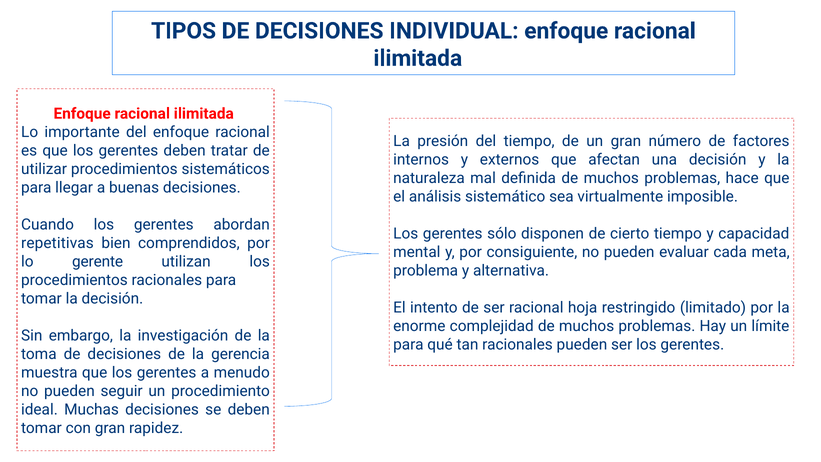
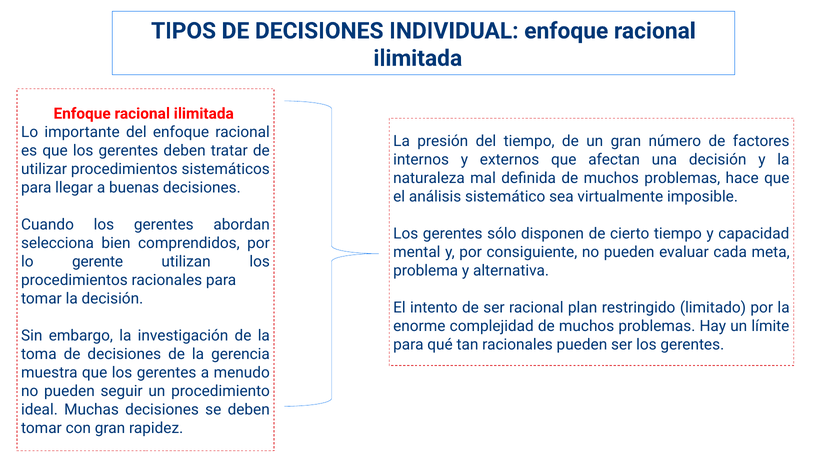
repetitivas: repetitivas -> selecciona
hoja: hoja -> plan
